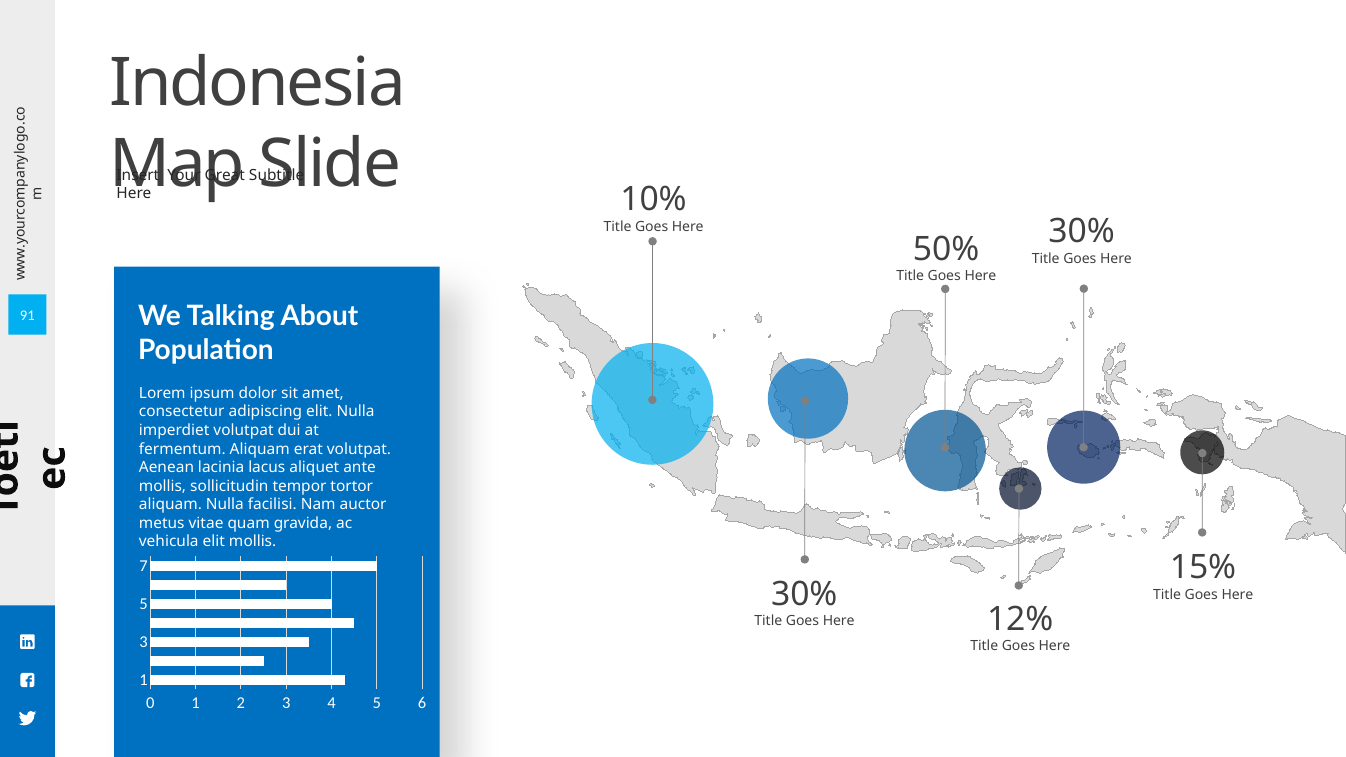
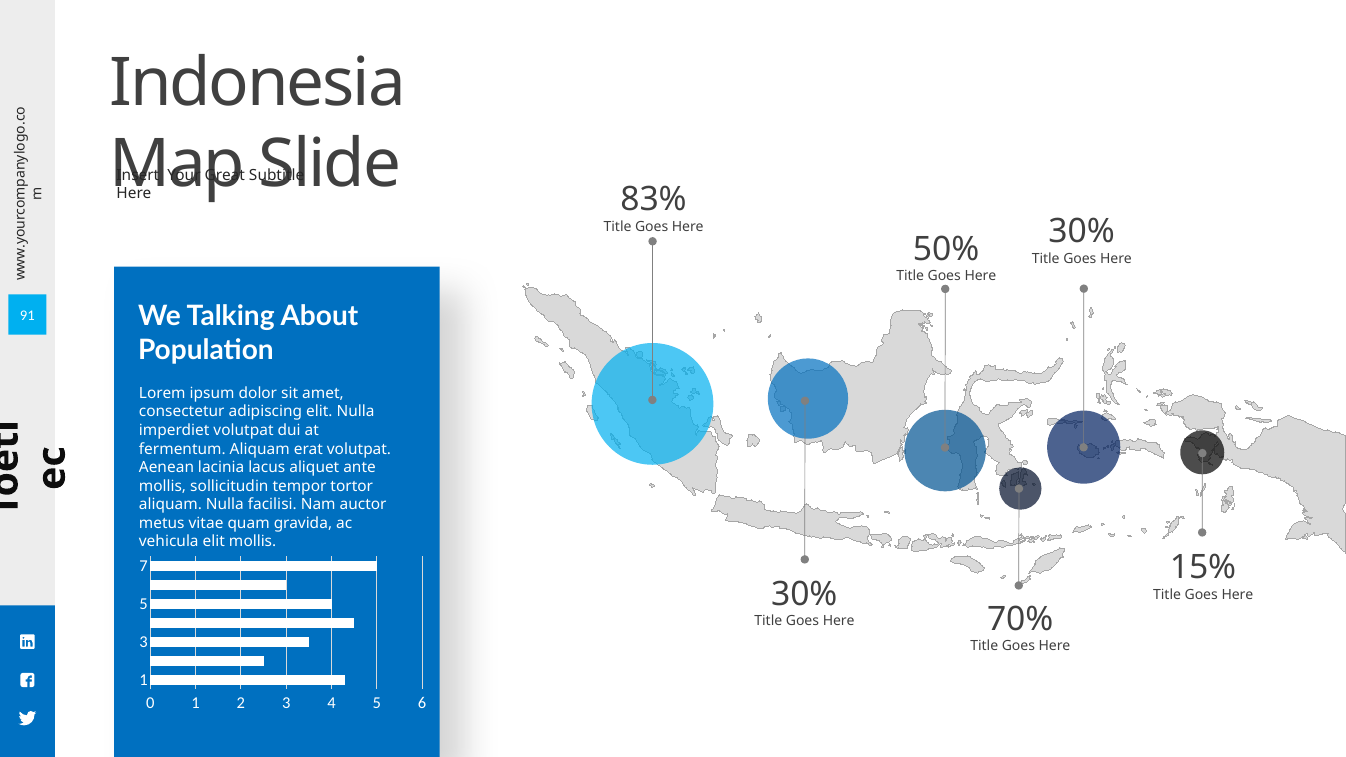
10%: 10% -> 83%
12%: 12% -> 70%
